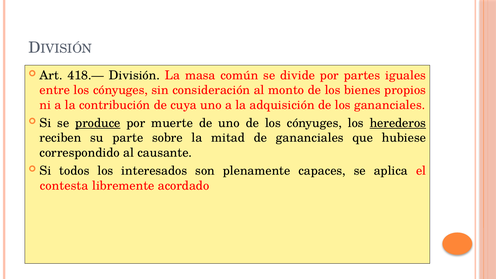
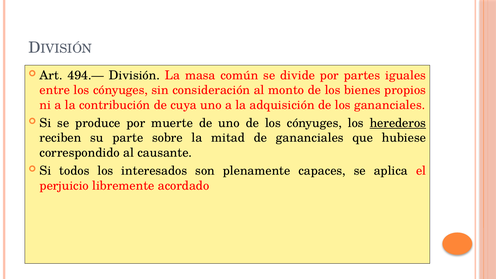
418.—: 418.— -> 494.—
produce underline: present -> none
contesta: contesta -> perjuicio
